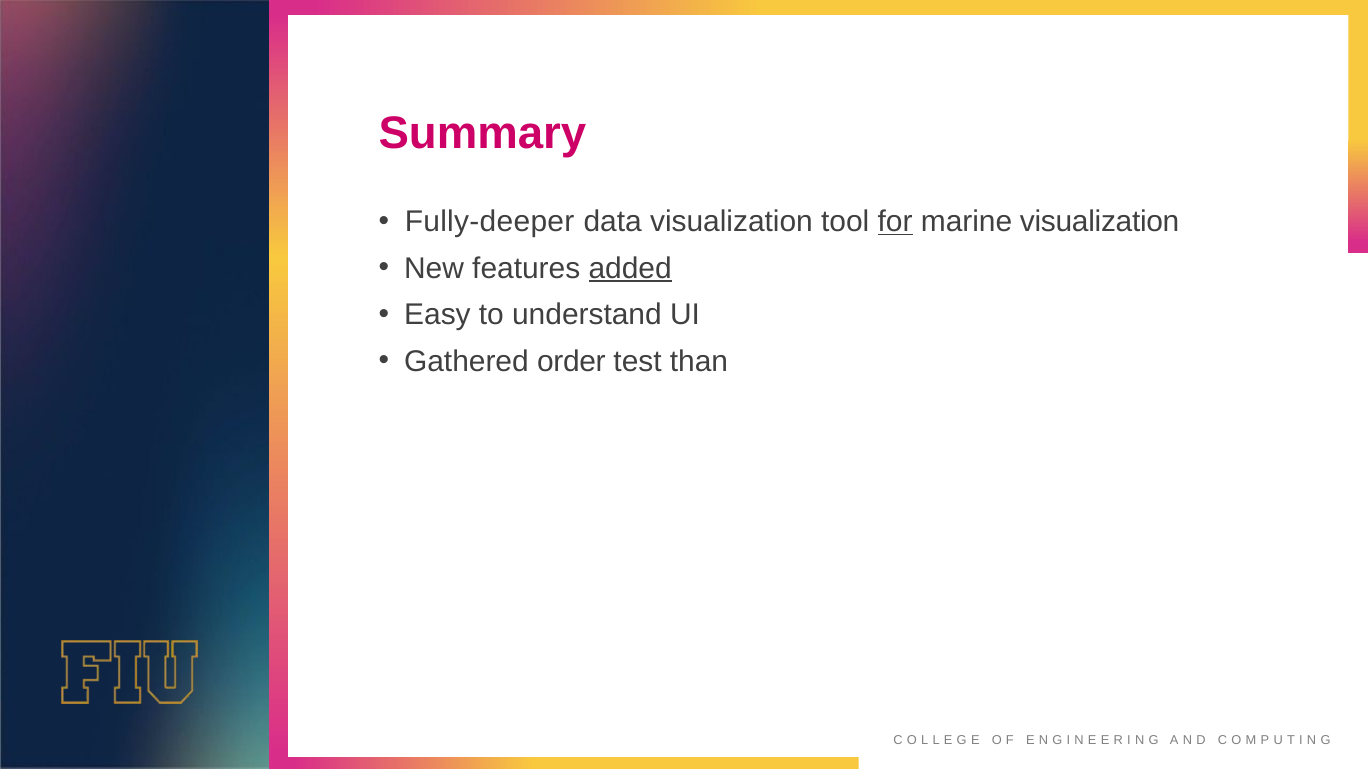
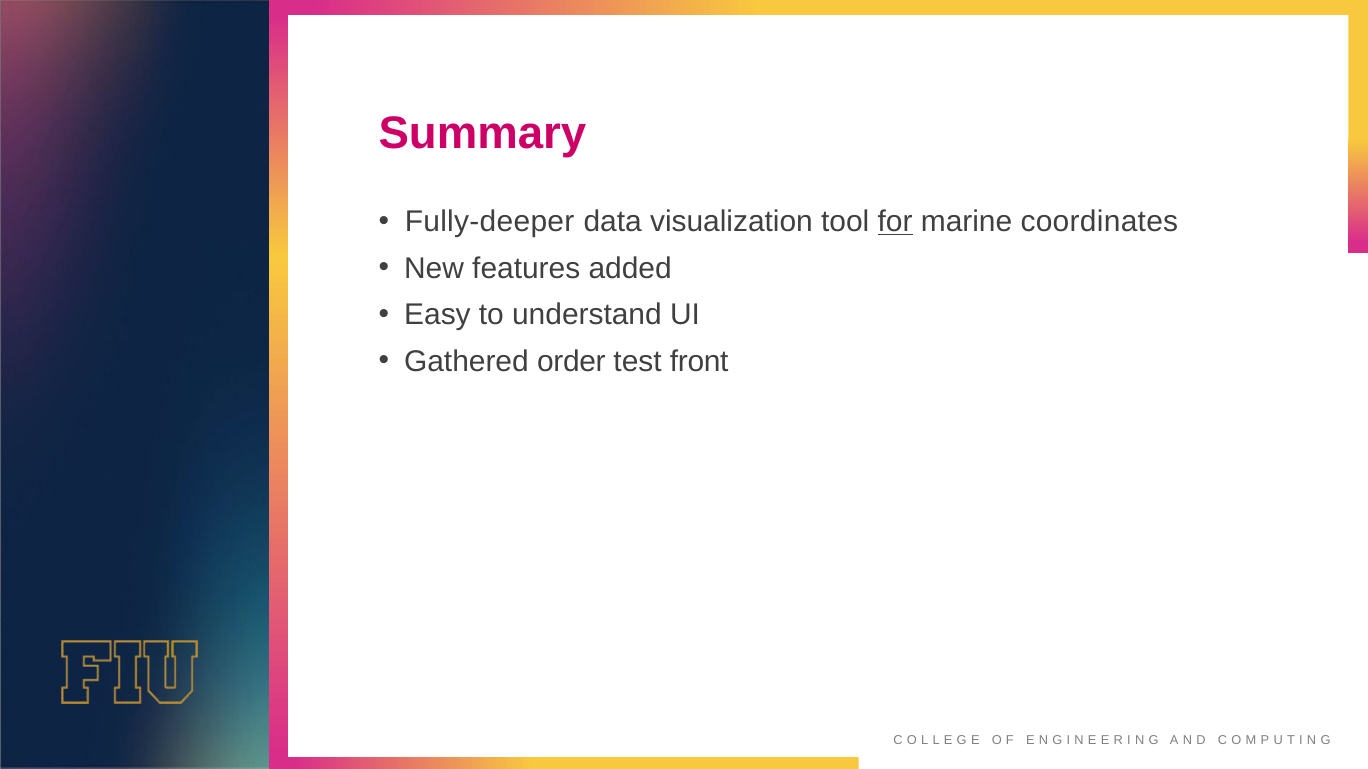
marine visualization: visualization -> coordinates
added underline: present -> none
than: than -> front
